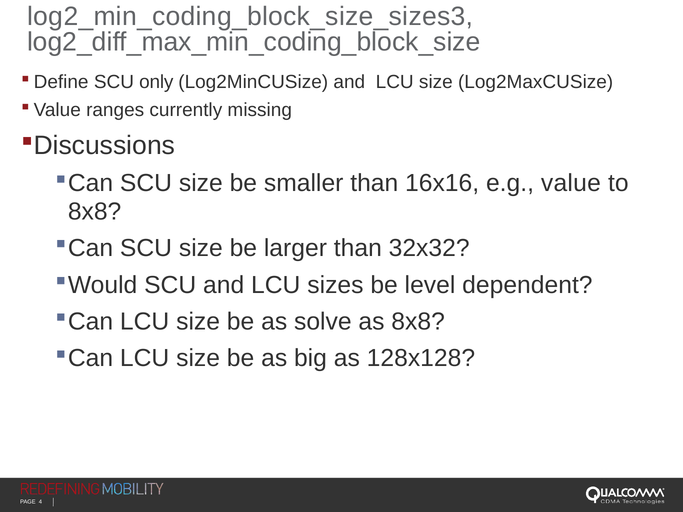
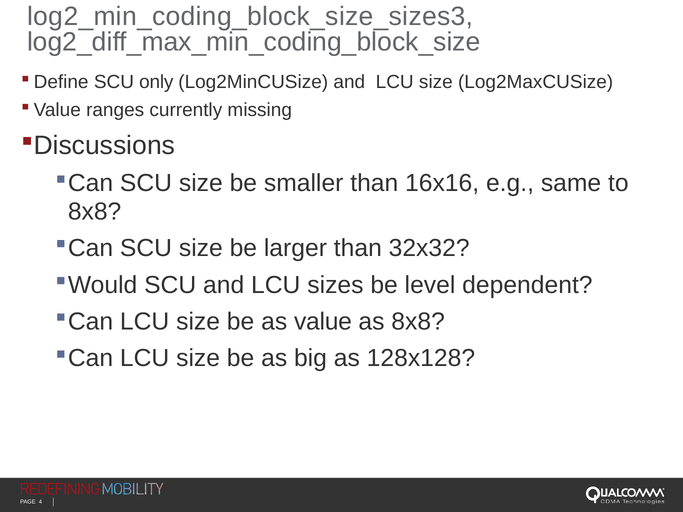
value: value -> same
solve: solve -> value
